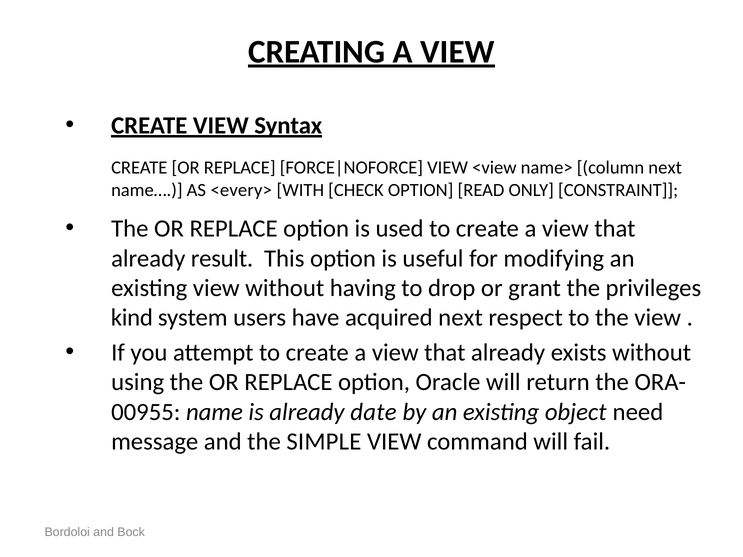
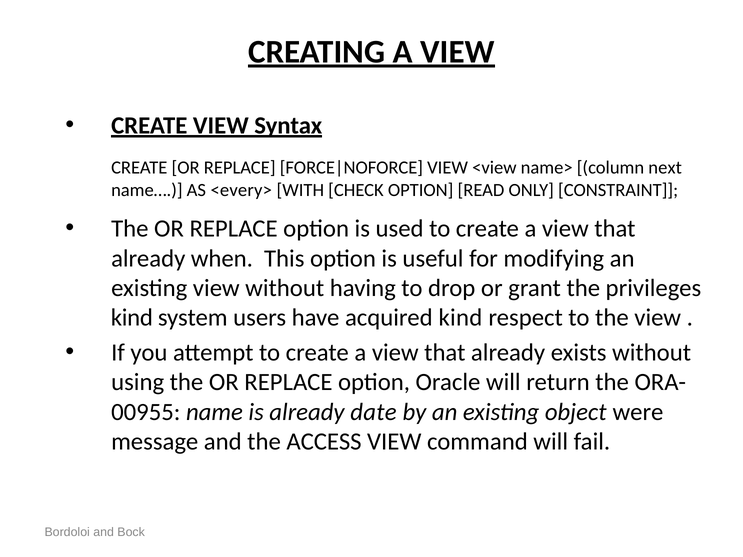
result: result -> when
acquired next: next -> kind
need: need -> were
SIMPLE: SIMPLE -> ACCESS
